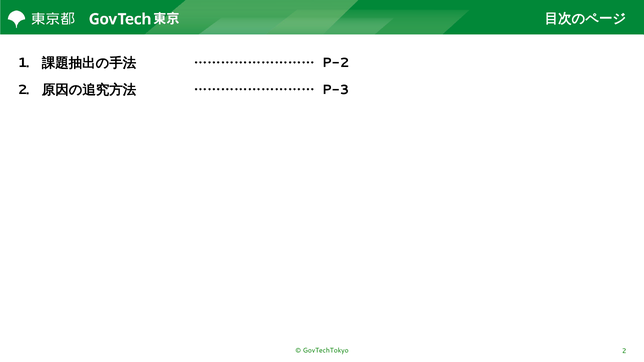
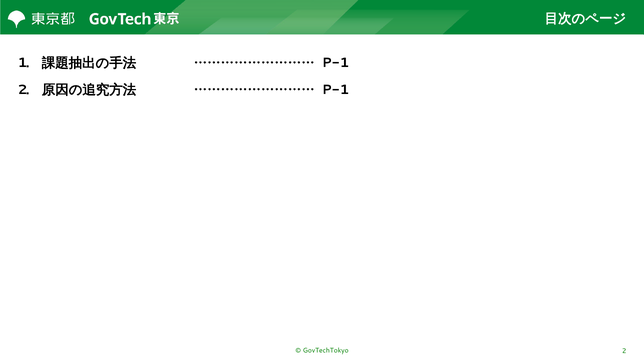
P-2 at (336, 63): P-2 -> P-1
P-3 at (336, 90): P-3 -> P-1
